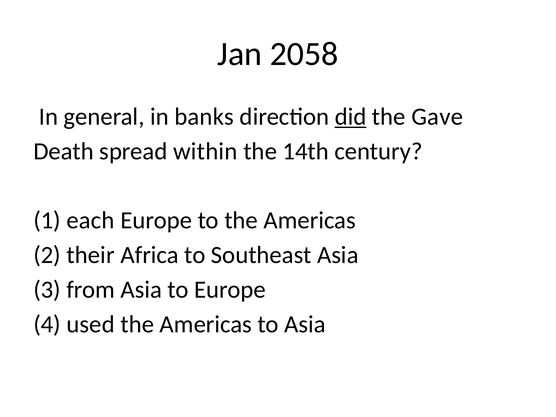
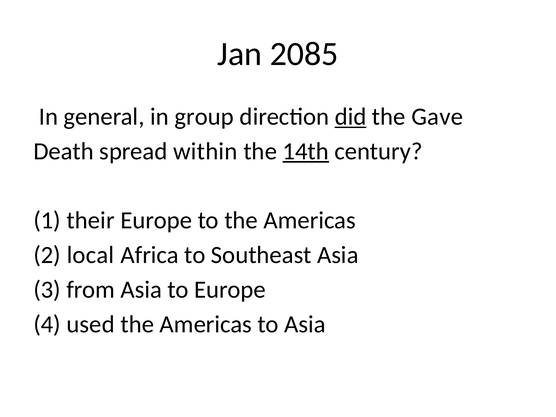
2058: 2058 -> 2085
banks: banks -> group
14th underline: none -> present
each: each -> their
their: their -> local
